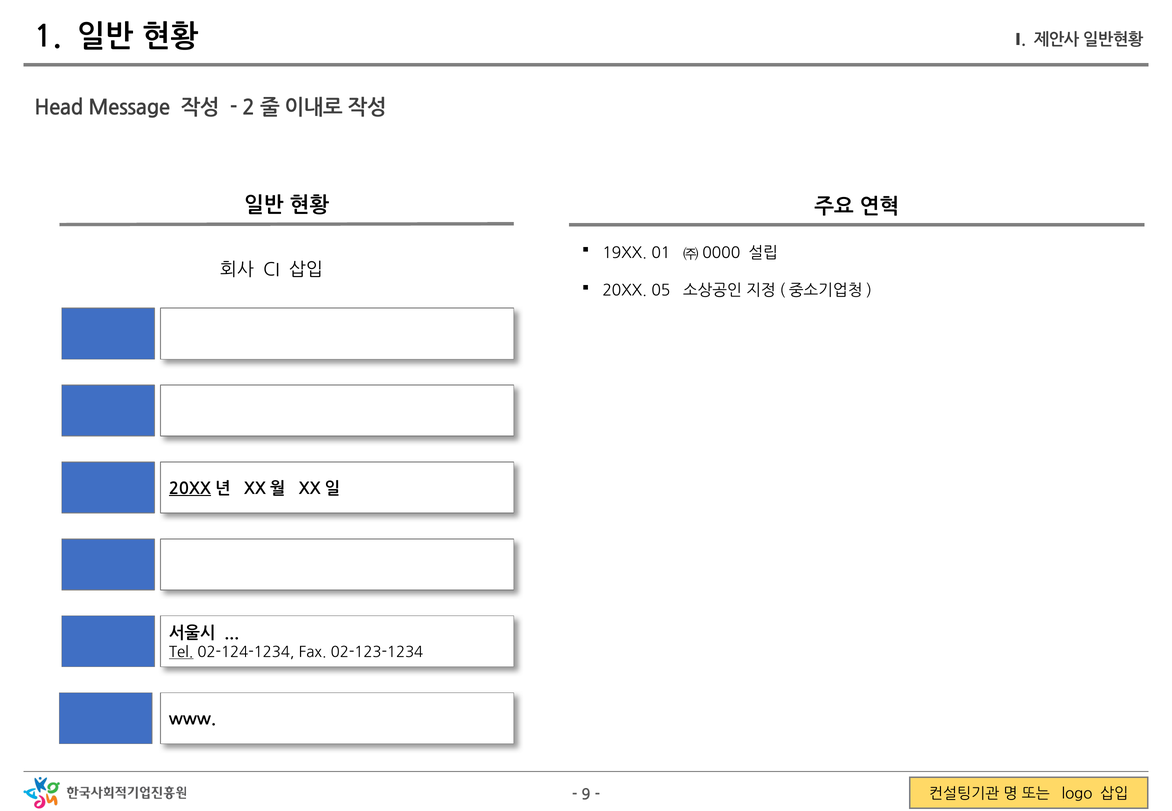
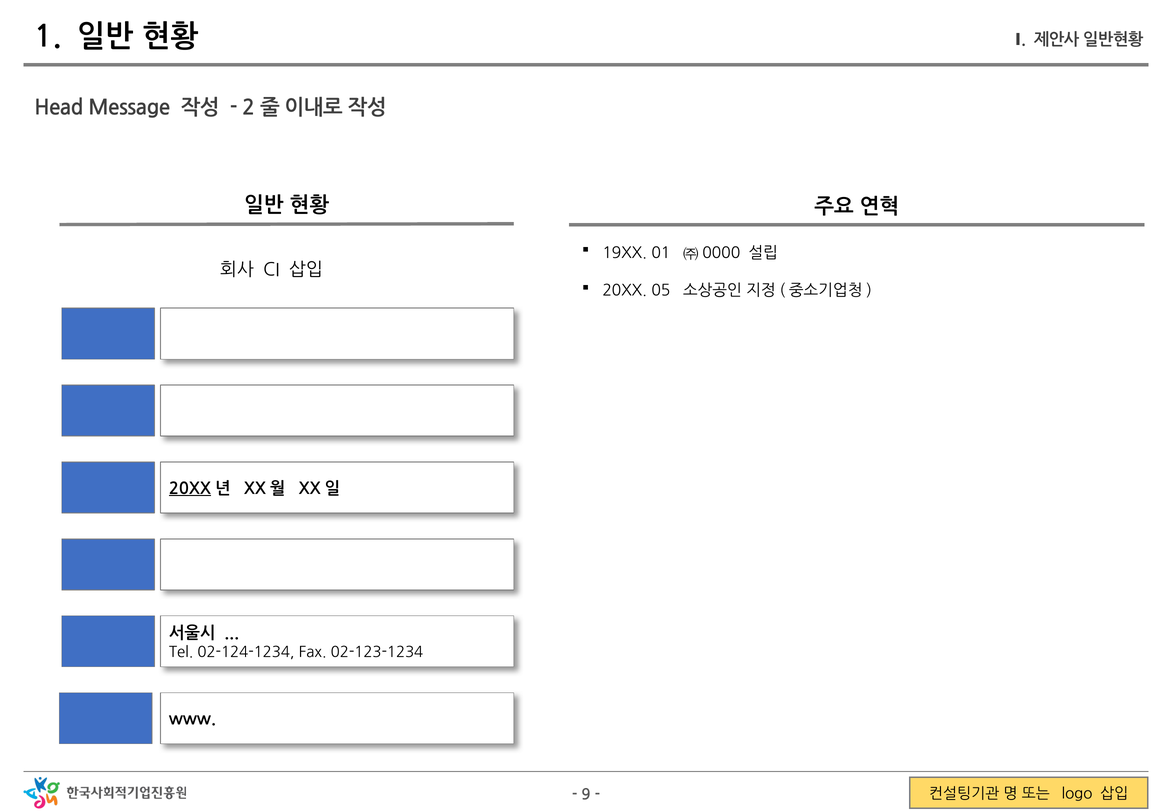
Tel underline: present -> none
